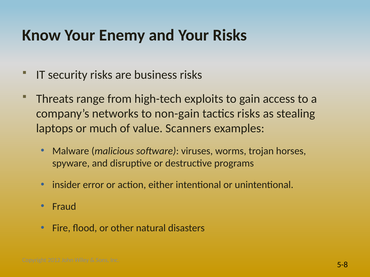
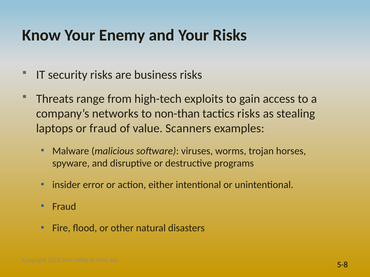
non-gain: non-gain -> non-than
or much: much -> fraud
